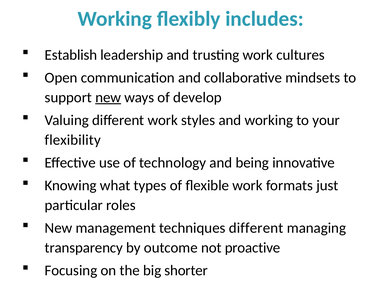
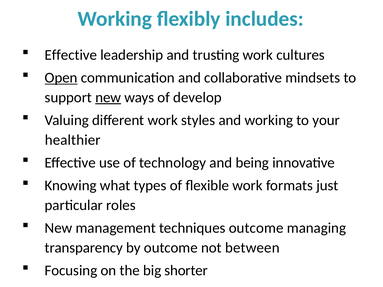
Establish at (71, 55): Establish -> Effective
Open underline: none -> present
flexibility: flexibility -> healthier
techniques different: different -> outcome
proactive: proactive -> between
